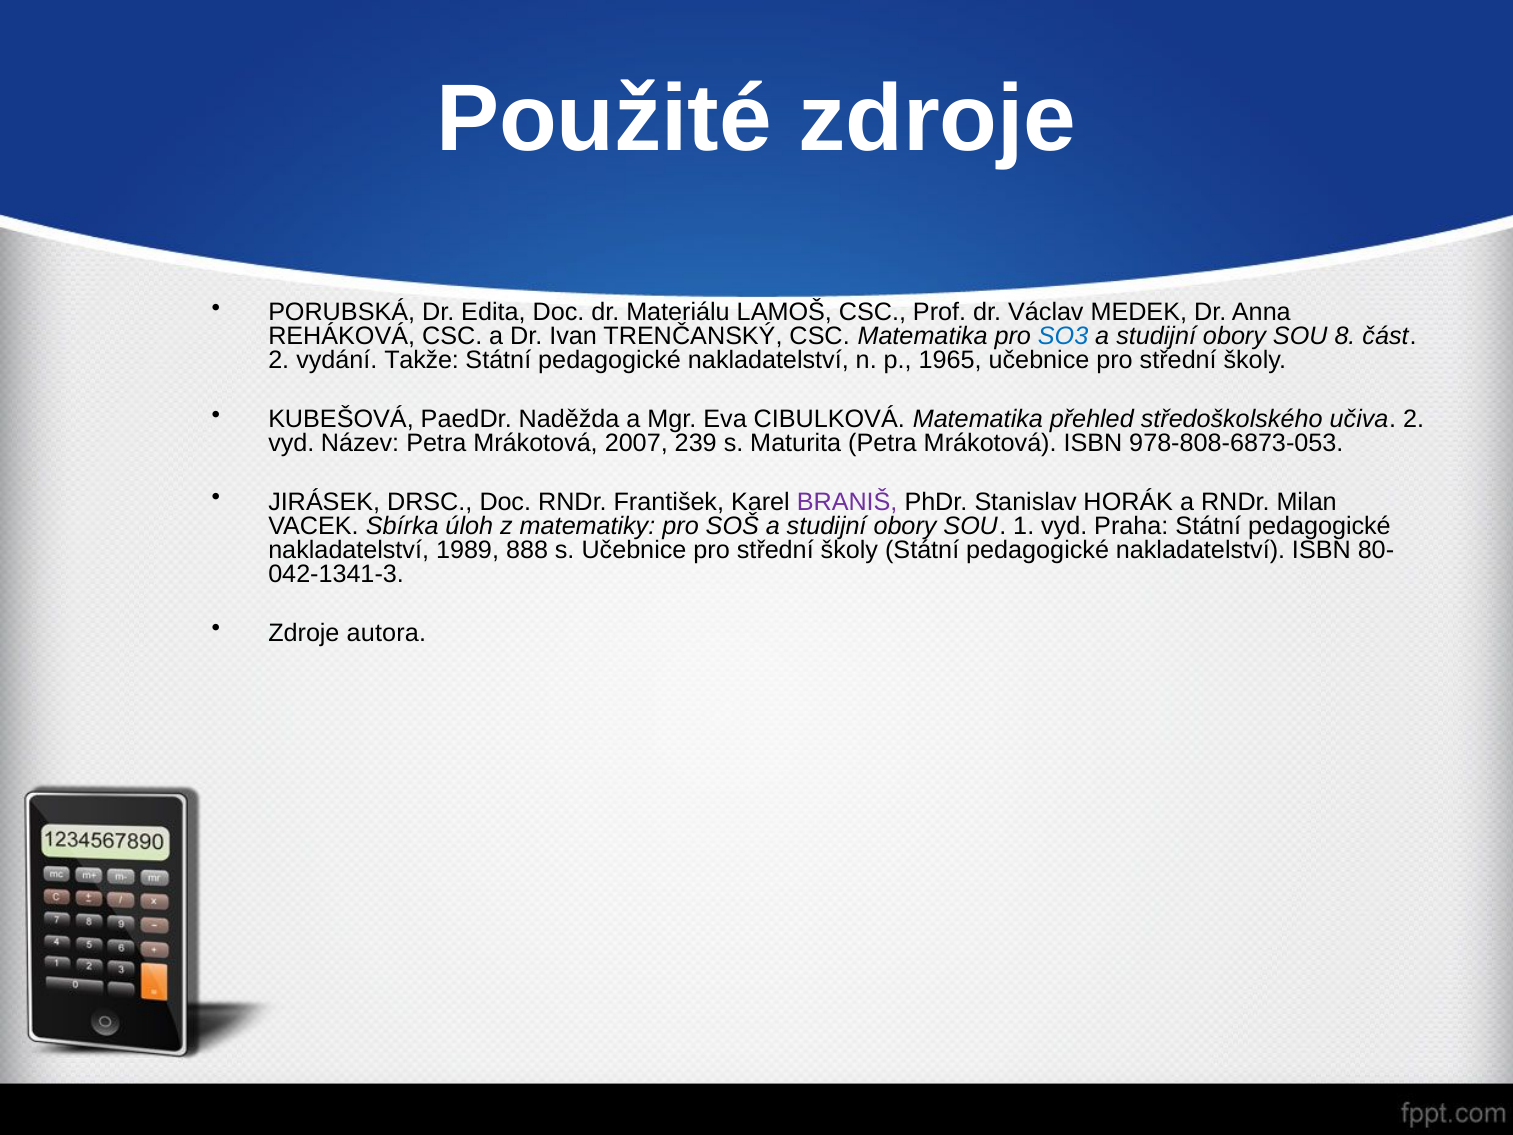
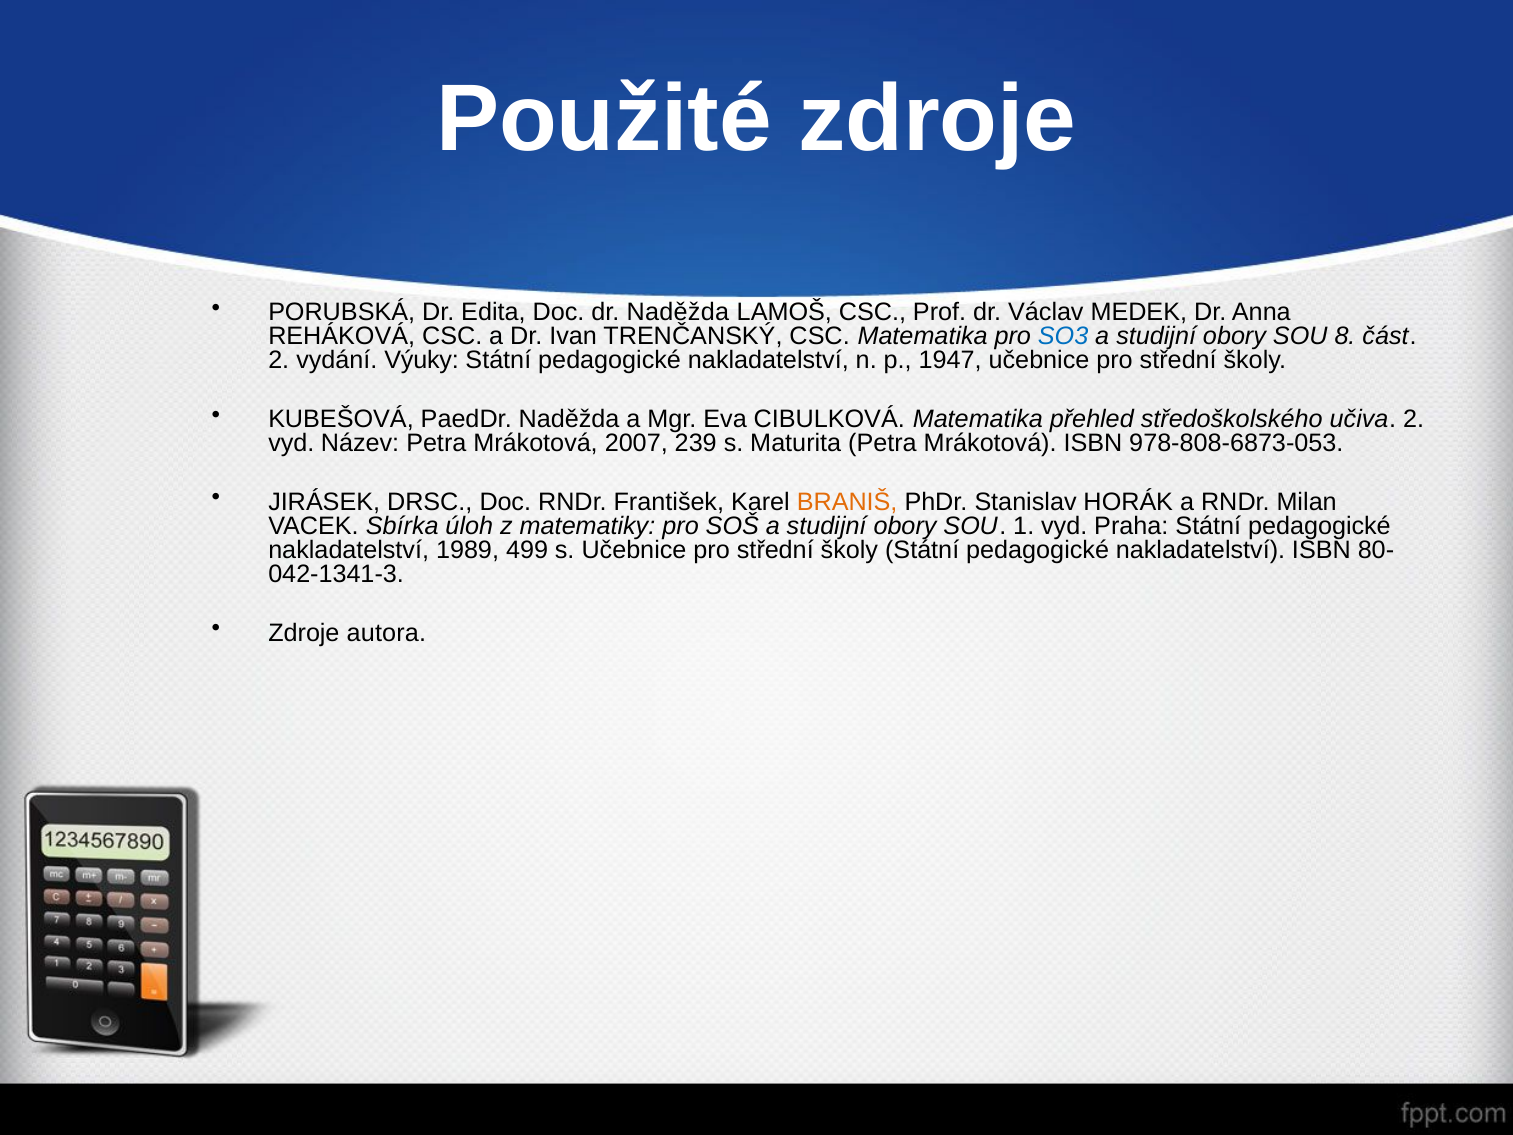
dr Materiálu: Materiálu -> Naděžda
Takže: Takže -> Výuky
1965: 1965 -> 1947
BRANIŠ colour: purple -> orange
888: 888 -> 499
